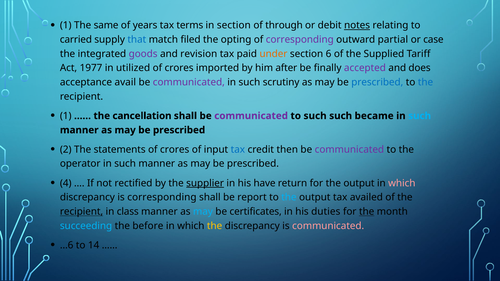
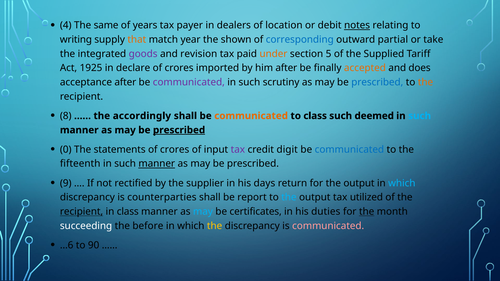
1 at (66, 25): 1 -> 4
terms: terms -> payer
in section: section -> dealers
through: through -> location
carried: carried -> writing
that colour: blue -> orange
filed: filed -> year
opting: opting -> shown
corresponding at (300, 40) colour: purple -> blue
case: case -> take
6: 6 -> 5
1977: 1977 -> 1925
utilized: utilized -> declare
accepted colour: purple -> orange
acceptance avail: avail -> after
the at (426, 82) colour: blue -> orange
1 at (66, 116): 1 -> 8
cancellation: cancellation -> accordingly
communicated at (251, 116) colour: purple -> orange
to such: such -> class
became: became -> deemed
prescribed at (179, 130) underline: none -> present
2: 2 -> 0
tax at (238, 150) colour: blue -> purple
then: then -> digit
communicated at (349, 150) colour: purple -> blue
operator: operator -> fifteenth
manner at (157, 164) underline: none -> present
4: 4 -> 9
supplier underline: present -> none
have: have -> days
which at (402, 183) colour: pink -> light blue
is corresponding: corresponding -> counterparties
availed: availed -> utilized
succeeding colour: light blue -> white
14: 14 -> 90
